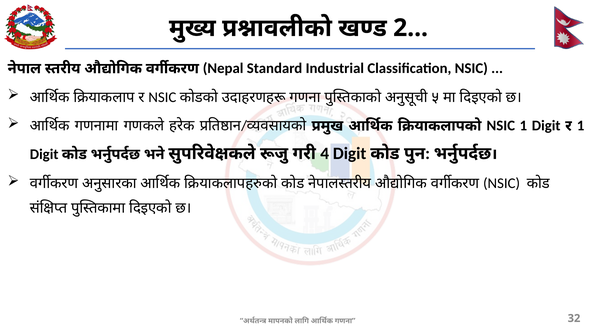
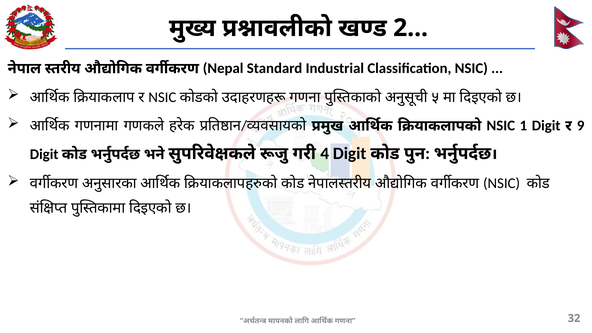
1 at (581, 126): 1 -> 9
